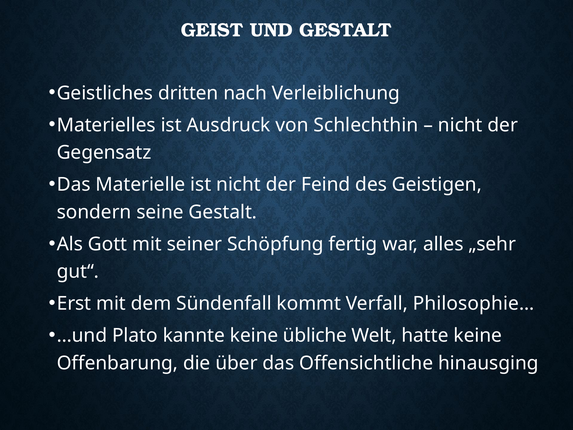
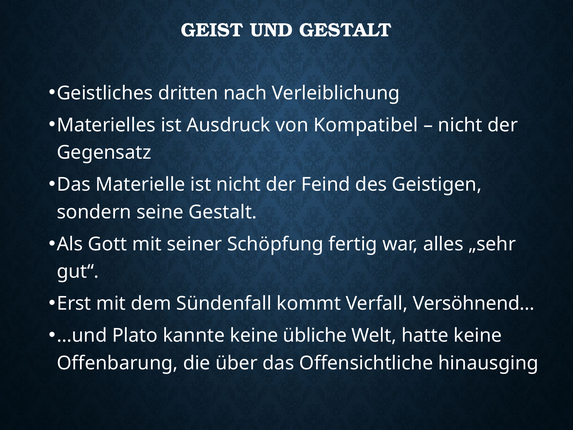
Schlechthin: Schlechthin -> Kompatibel
Philosophie…: Philosophie… -> Versöhnend…
